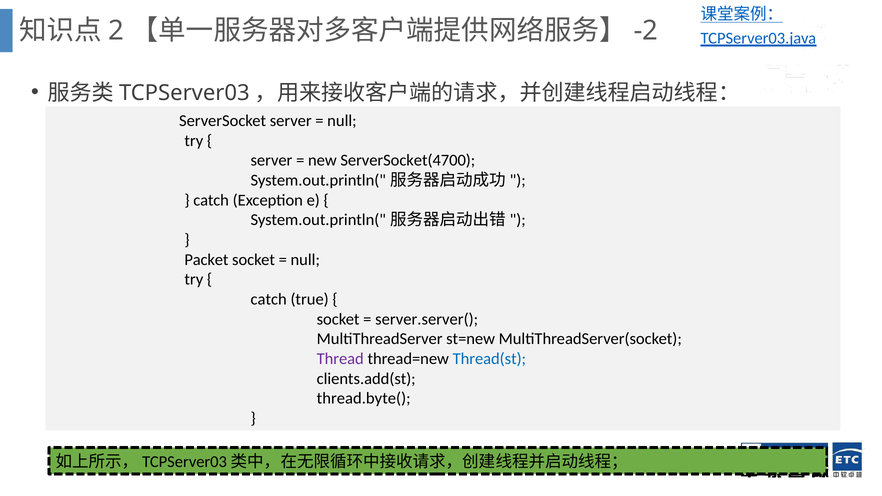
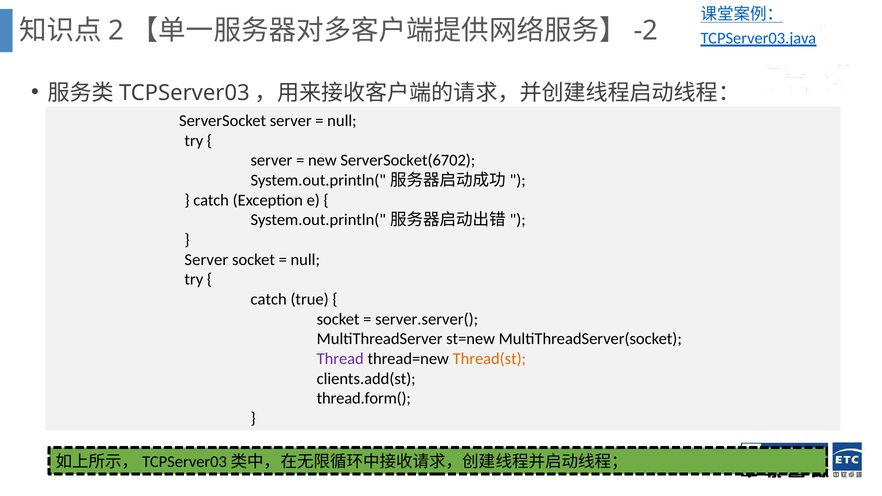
ServerSocket(4700: ServerSocket(4700 -> ServerSocket(6702
Packet at (206, 260): Packet -> Server
Thread(st colour: blue -> orange
thread.byte(: thread.byte( -> thread.form(
